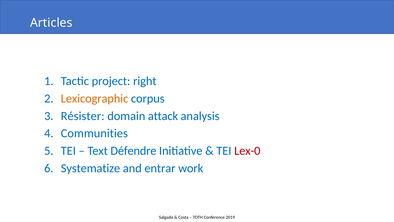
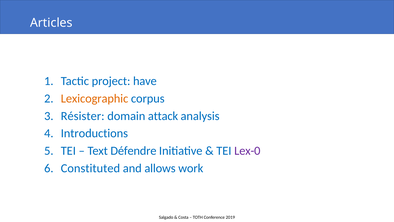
right: right -> have
Communities: Communities -> Introductions
Lex-0 colour: red -> purple
Systematize: Systematize -> Constituted
entrar: entrar -> allows
